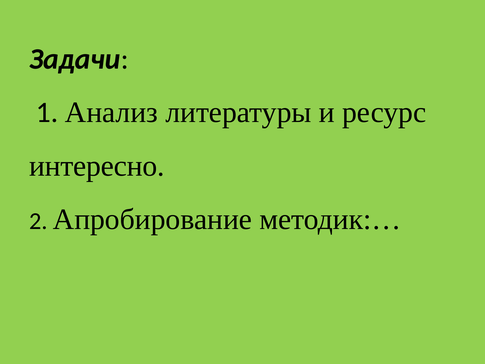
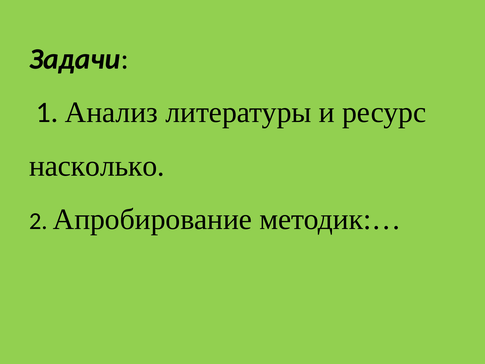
интересно: интересно -> насколько
